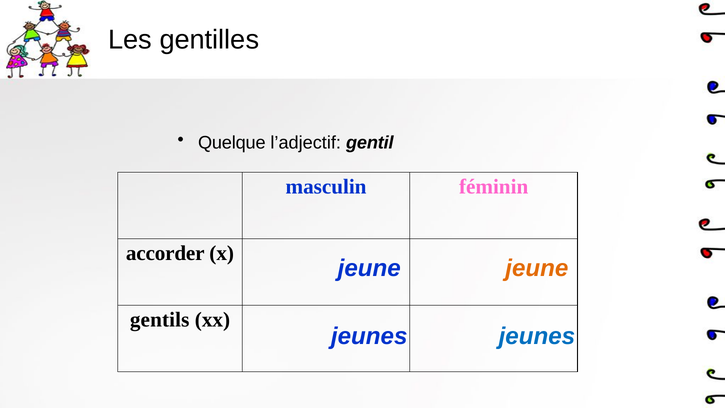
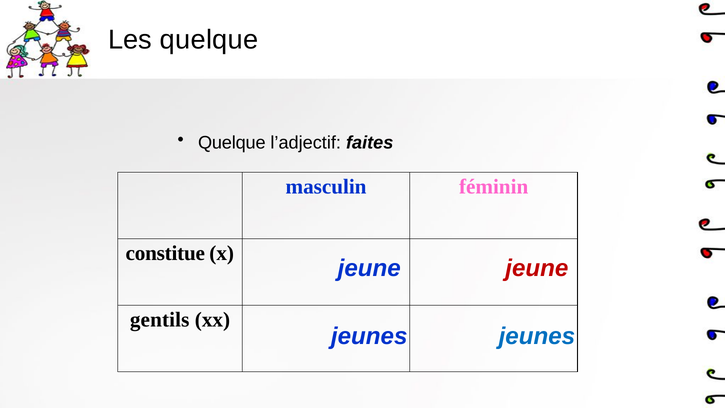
Les gentilles: gentilles -> quelque
gentil: gentil -> faites
accorder: accorder -> constitue
jeune at (537, 268) colour: orange -> red
